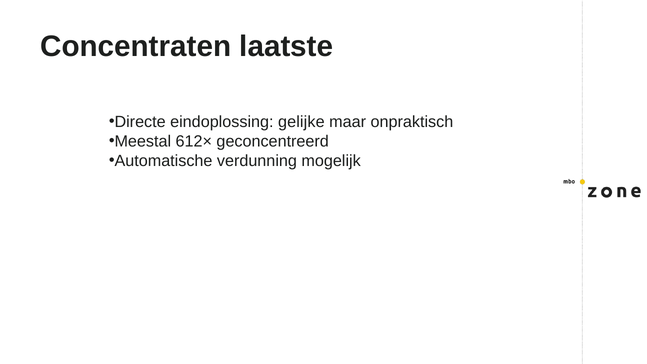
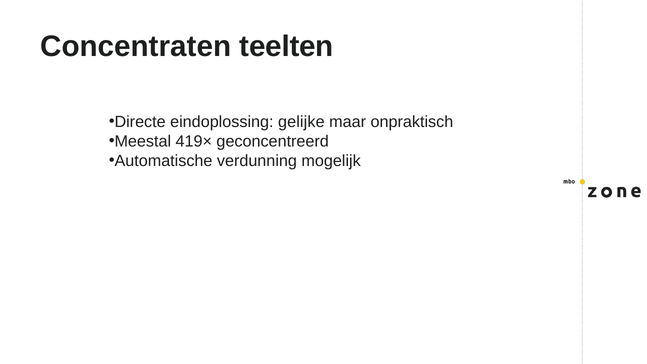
laatste: laatste -> teelten
612×: 612× -> 419×
